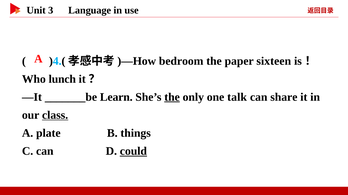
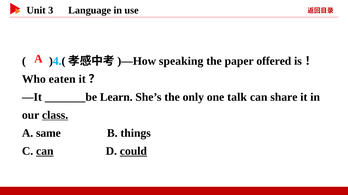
bedroom: bedroom -> speaking
sixteen: sixteen -> offered
lunch: lunch -> eaten
the at (172, 97) underline: present -> none
plate: plate -> same
can at (45, 152) underline: none -> present
